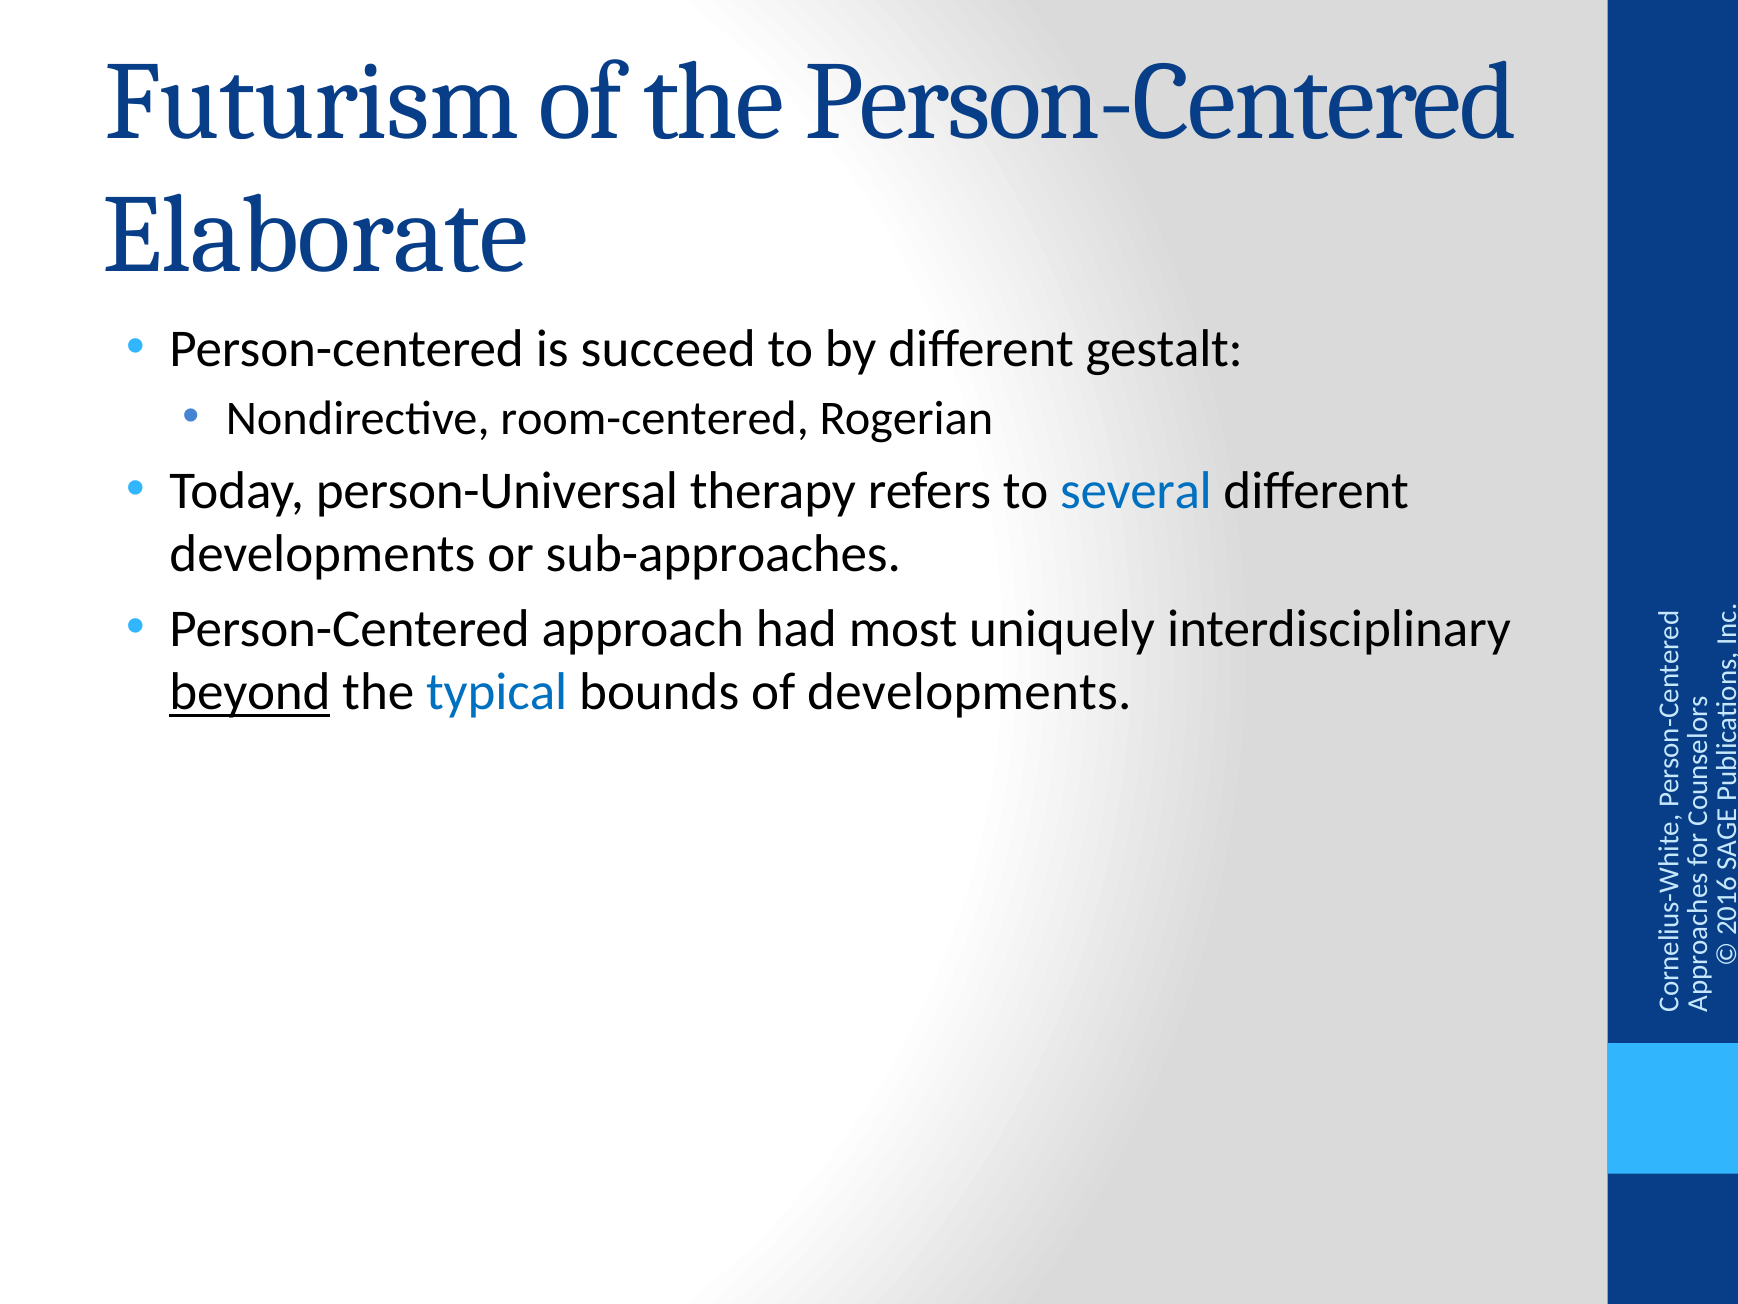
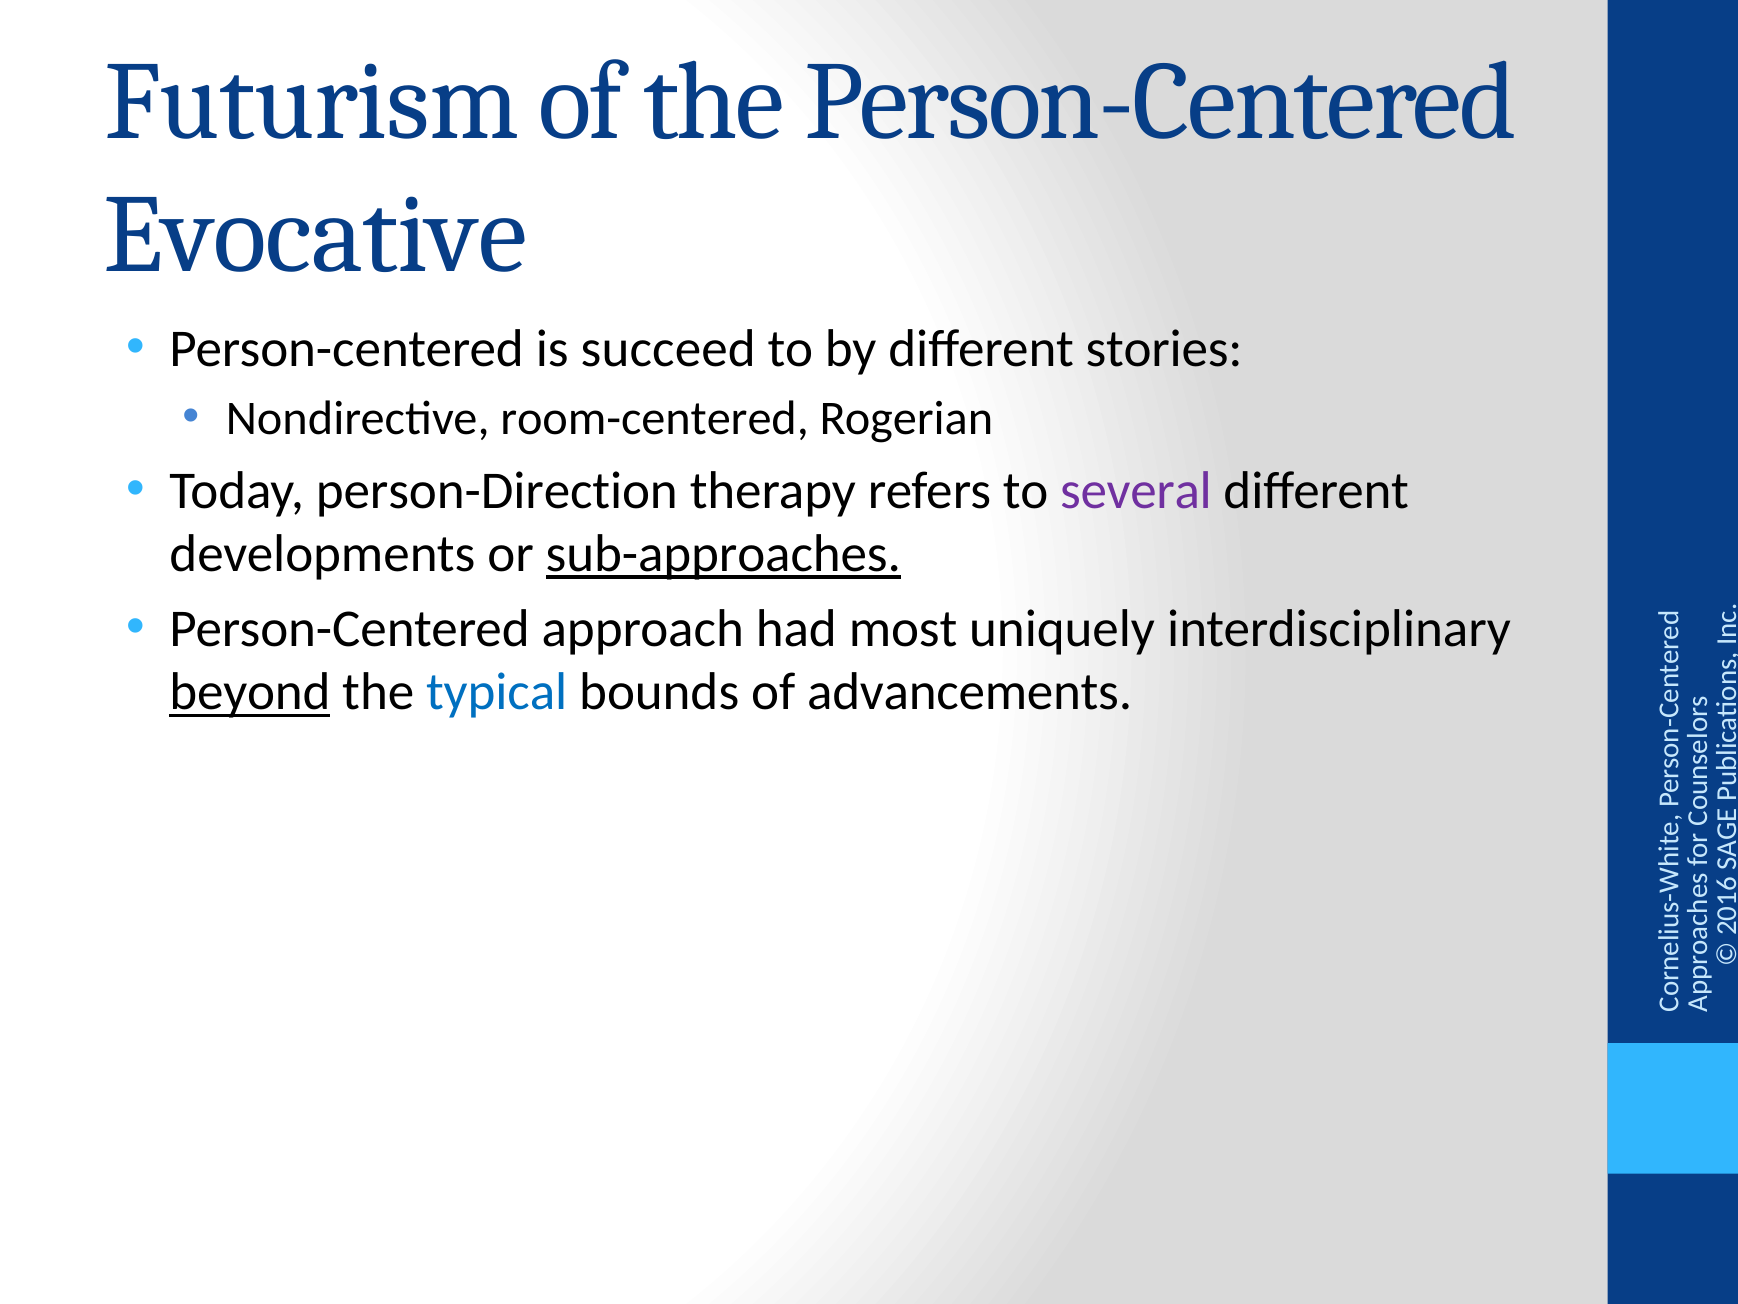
Elaborate: Elaborate -> Evocative
gestalt: gestalt -> stories
person-Universal: person-Universal -> person-Direction
several colour: blue -> purple
sub-approaches underline: none -> present
of developments: developments -> advancements
